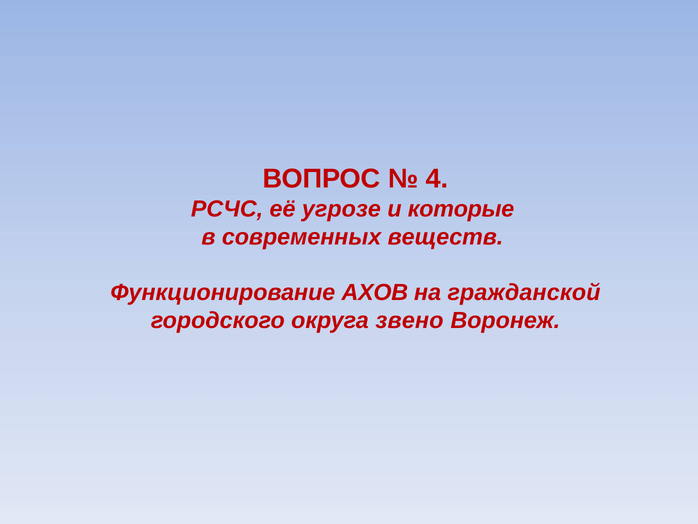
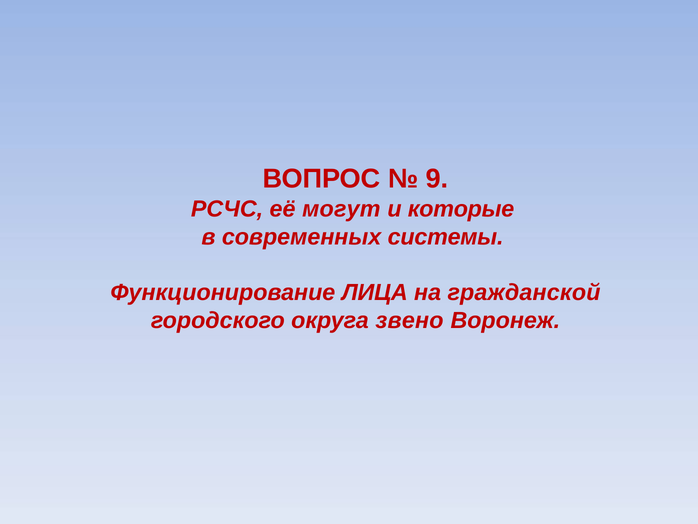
4: 4 -> 9
угрозе: угрозе -> могут
веществ: веществ -> системы
АХОВ: АХОВ -> ЛИЦА
